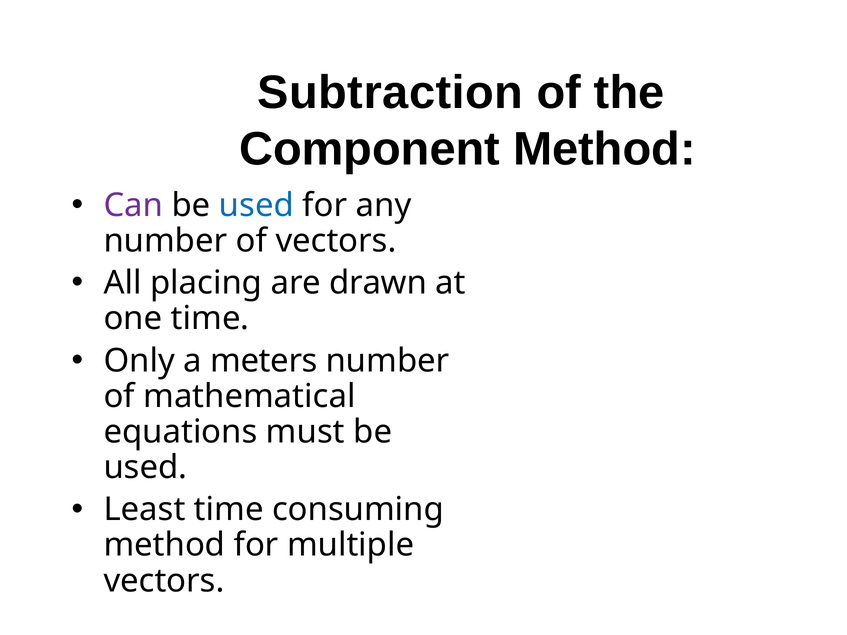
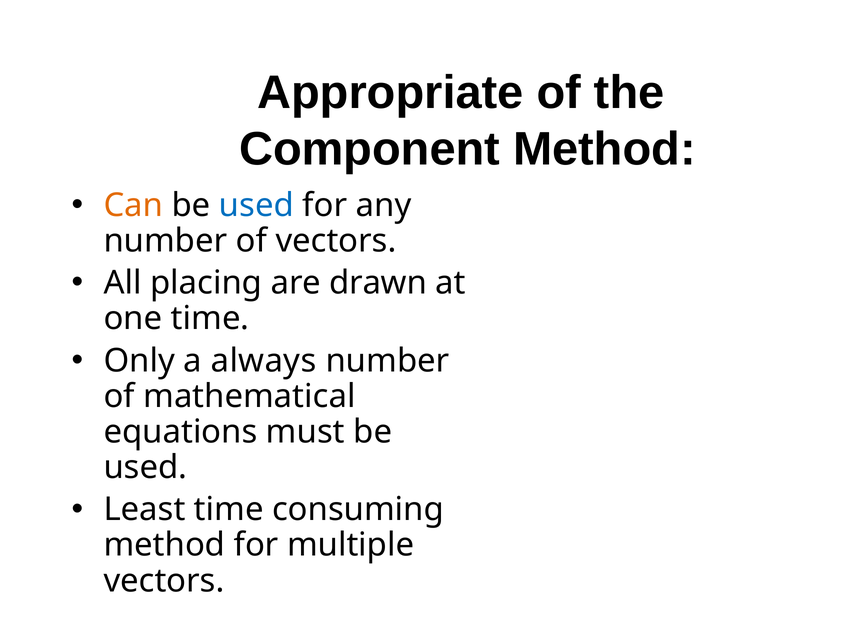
Subtraction: Subtraction -> Appropriate
Can colour: purple -> orange
meters: meters -> always
